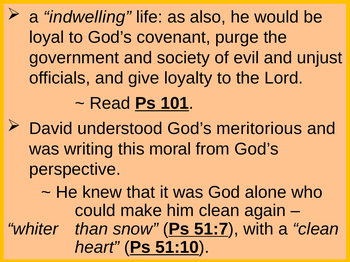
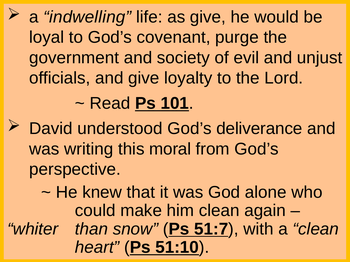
as also: also -> give
meritorious: meritorious -> deliverance
